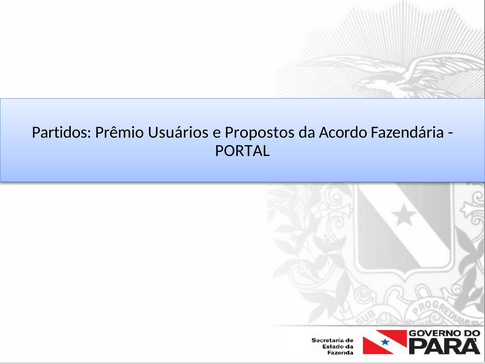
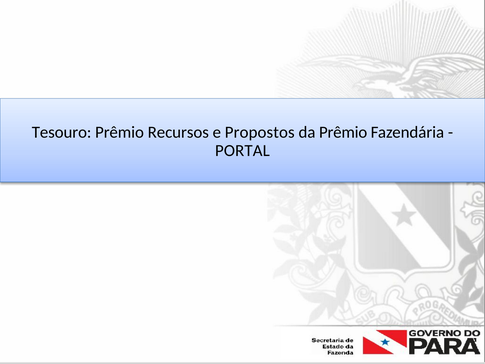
Partidos: Partidos -> Tesouro
Usuários: Usuários -> Recursos
da Acordo: Acordo -> Prêmio
